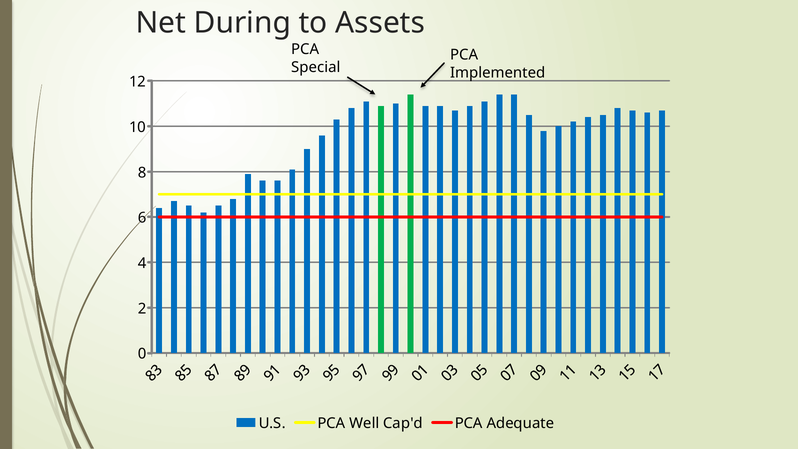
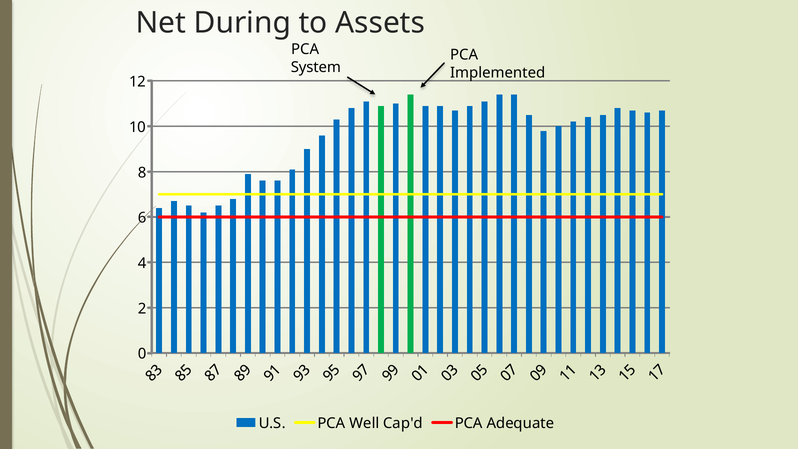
Special: Special -> System
